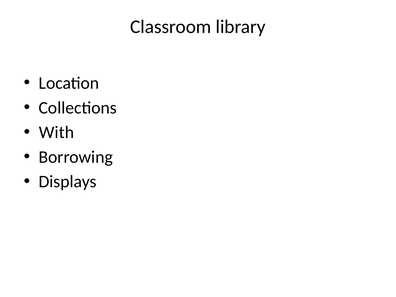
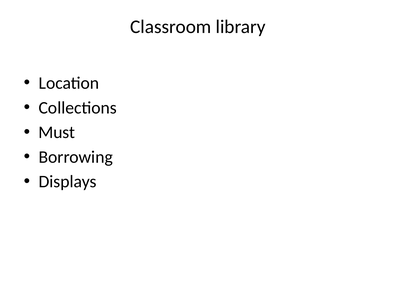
With: With -> Must
